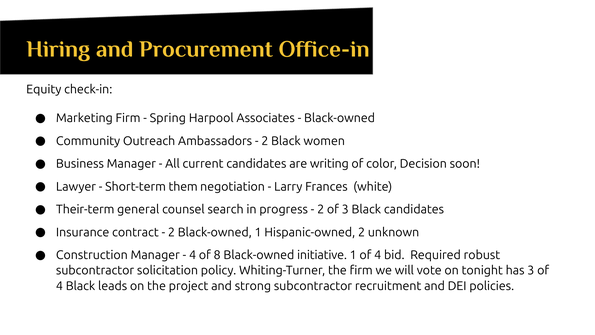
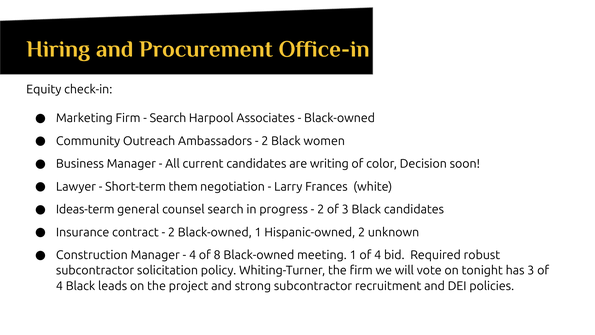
Spring at (168, 118): Spring -> Search
Their-term: Their-term -> Ideas-term
initiative: initiative -> meeting
